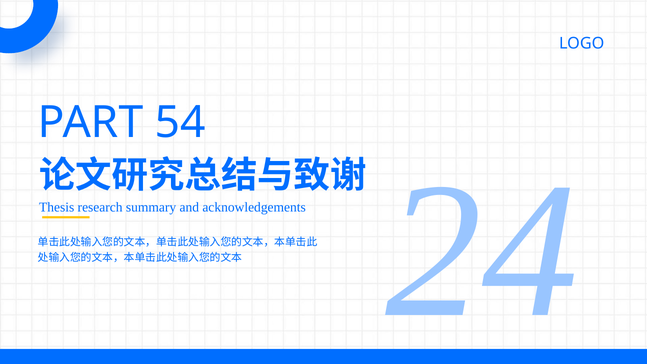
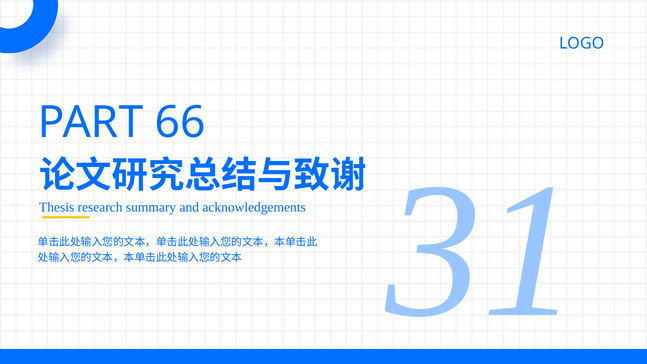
54: 54 -> 66
24: 24 -> 31
